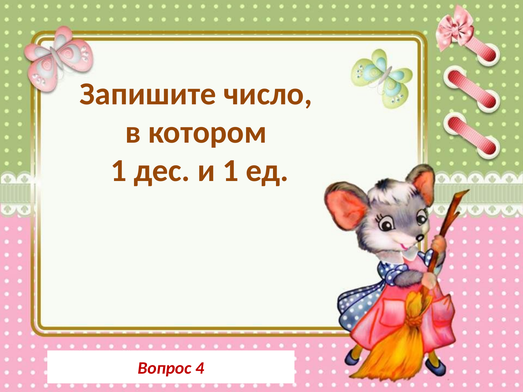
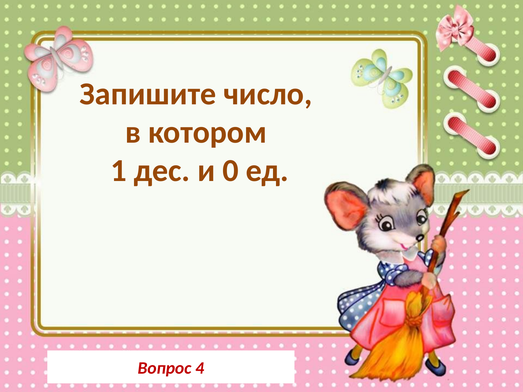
и 1: 1 -> 0
